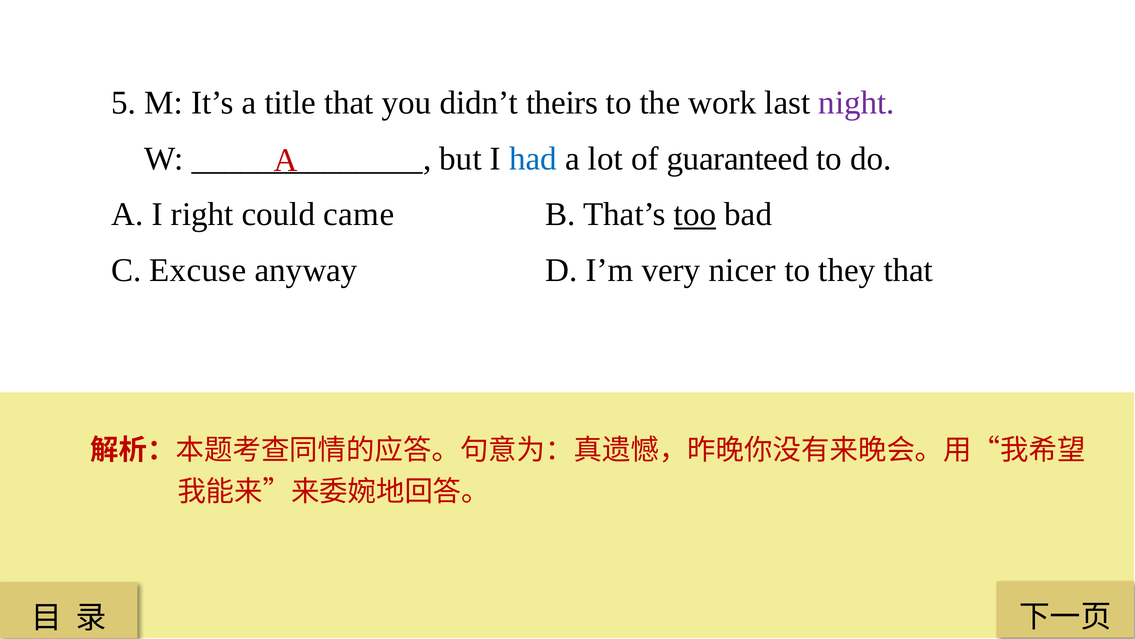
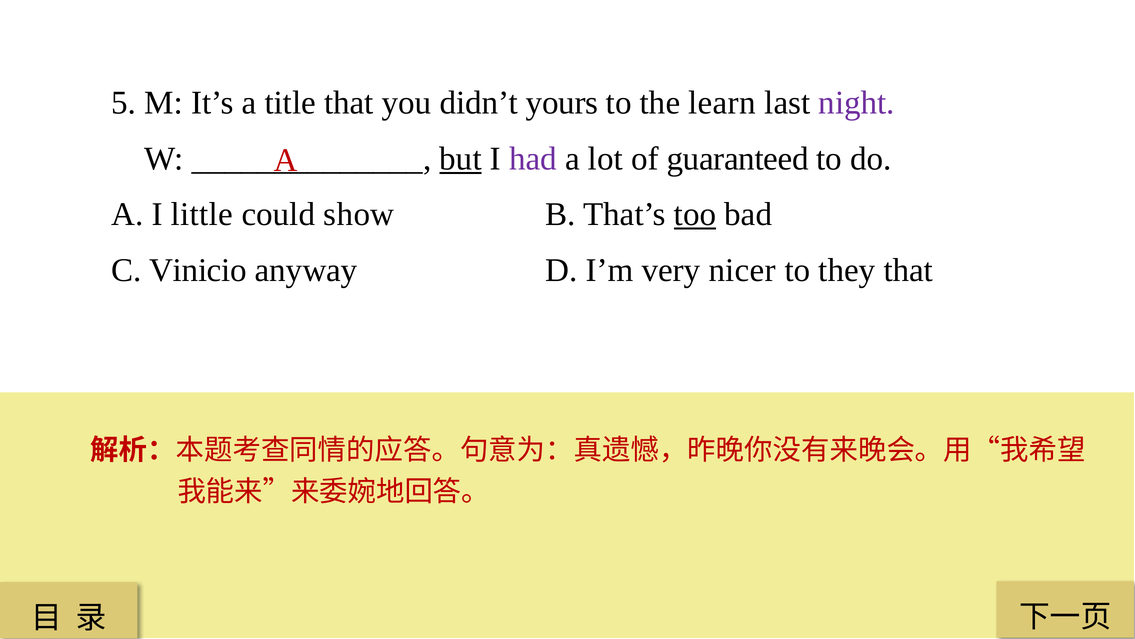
theirs: theirs -> yours
work: work -> learn
but underline: none -> present
had colour: blue -> purple
right: right -> little
came: came -> show
Excuse: Excuse -> Vinicio
